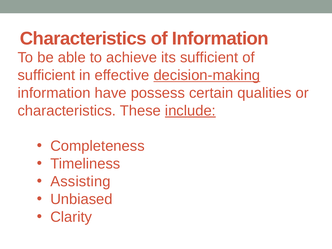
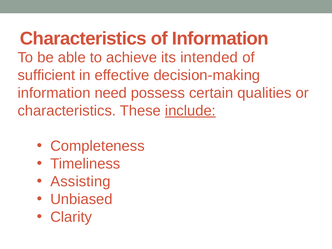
its sufficient: sufficient -> intended
decision-making underline: present -> none
have: have -> need
